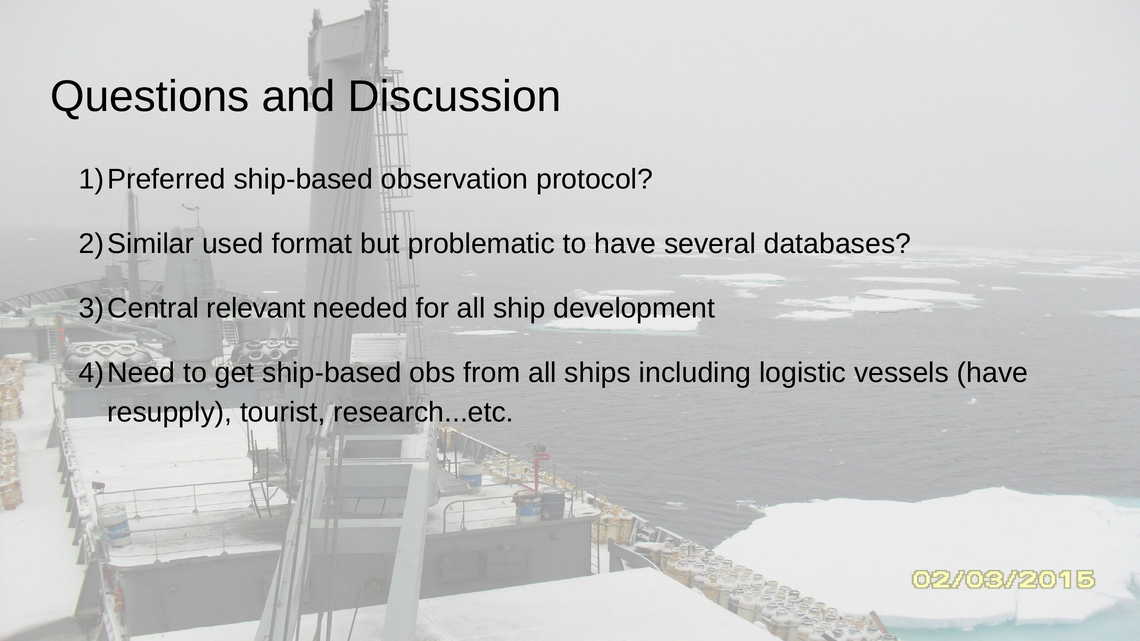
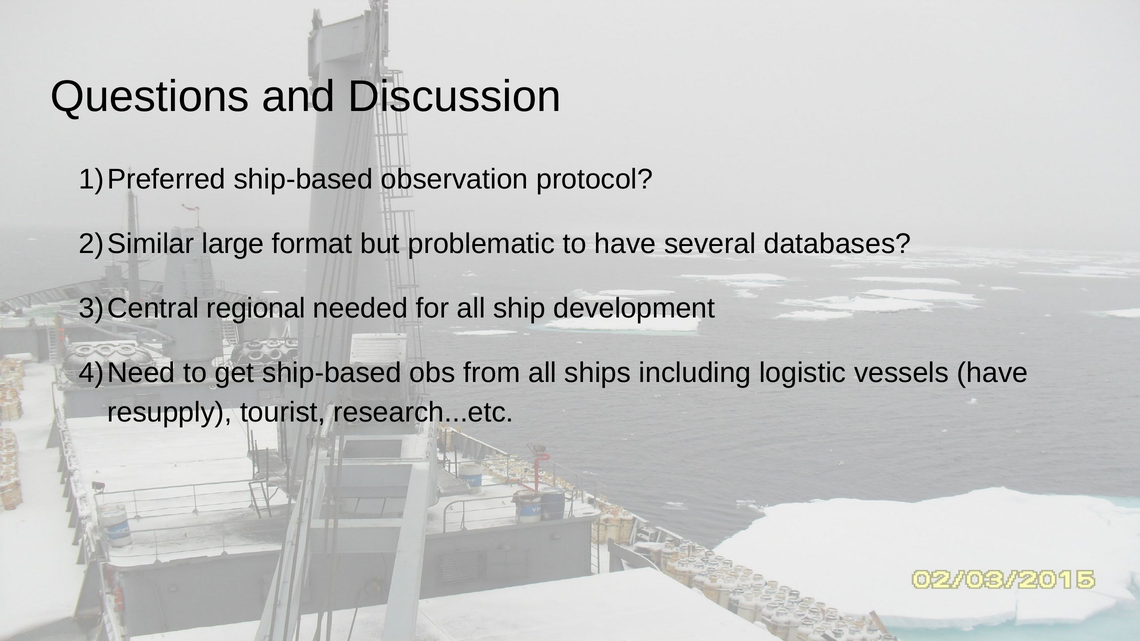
used: used -> large
relevant: relevant -> regional
